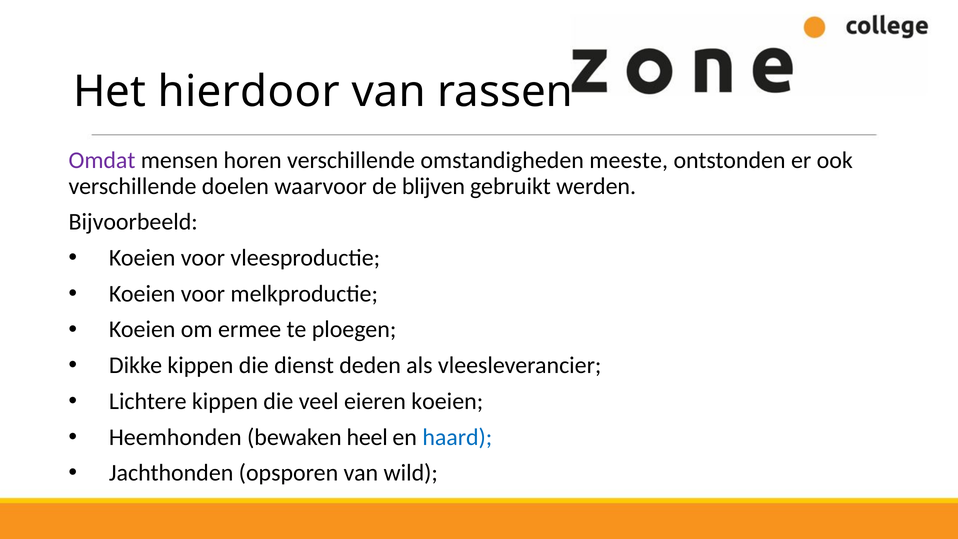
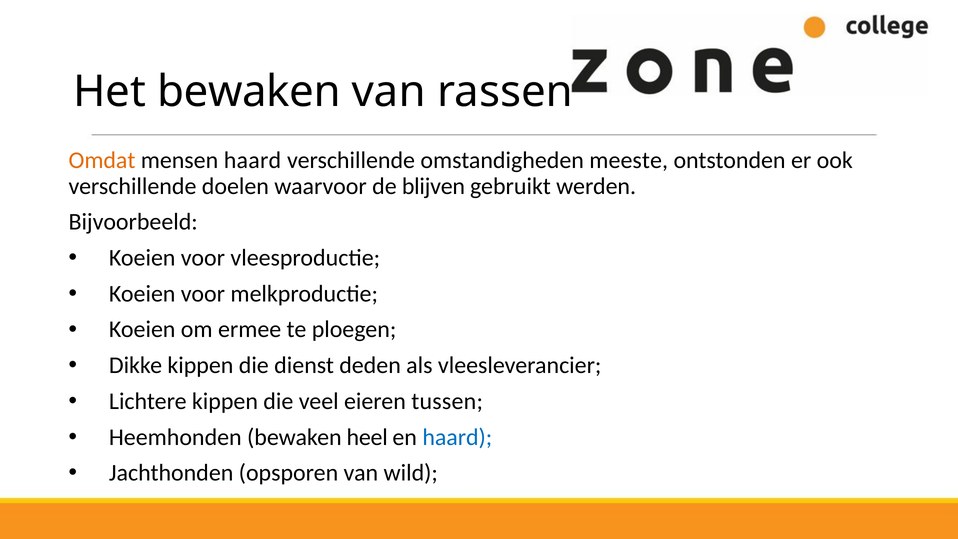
Het hierdoor: hierdoor -> bewaken
Omdat colour: purple -> orange
mensen horen: horen -> haard
eieren koeien: koeien -> tussen
